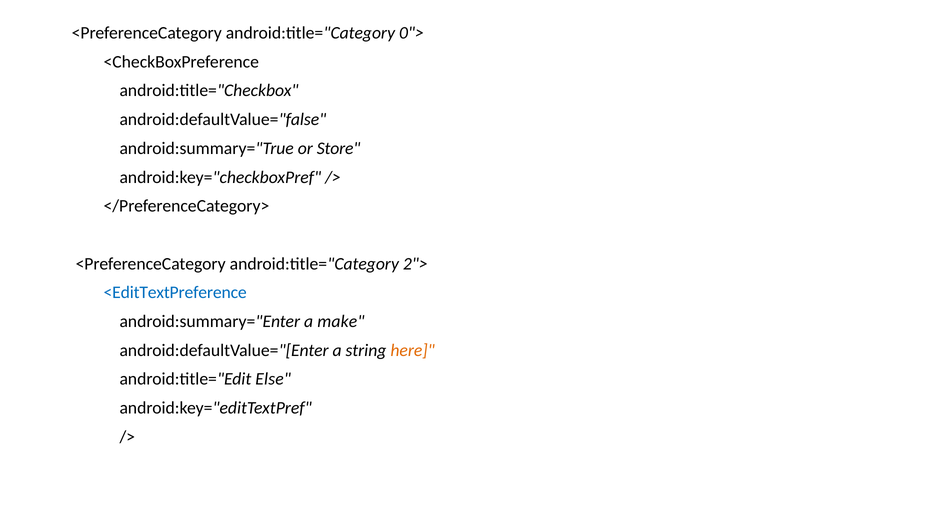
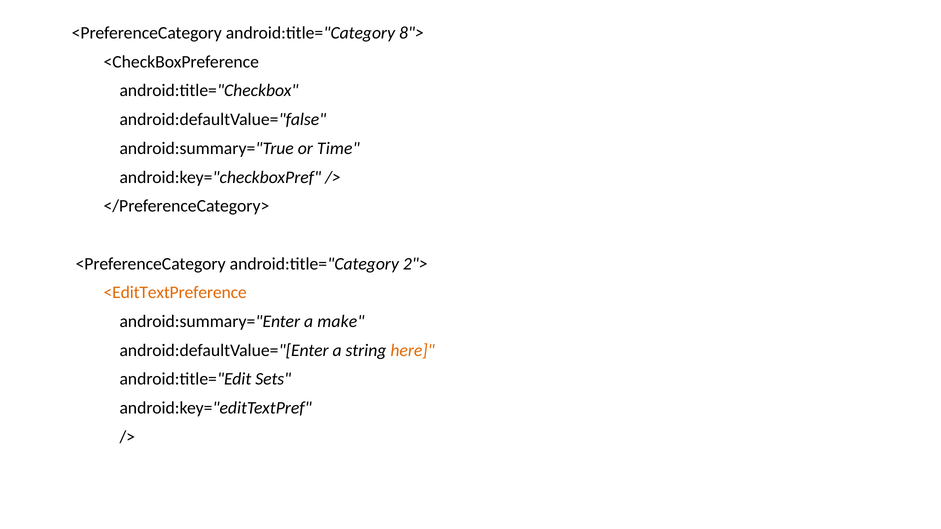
0">: 0"> -> 8">
Store: Store -> Time
<EditTextPreference colour: blue -> orange
Else: Else -> Sets
